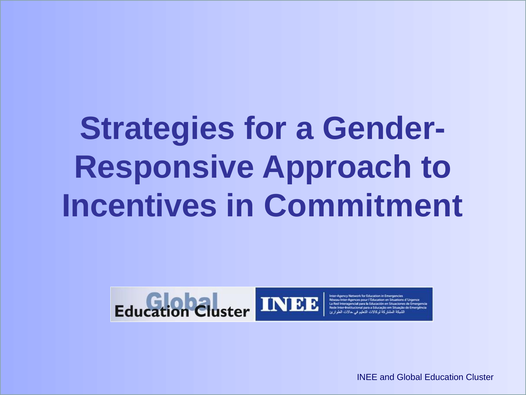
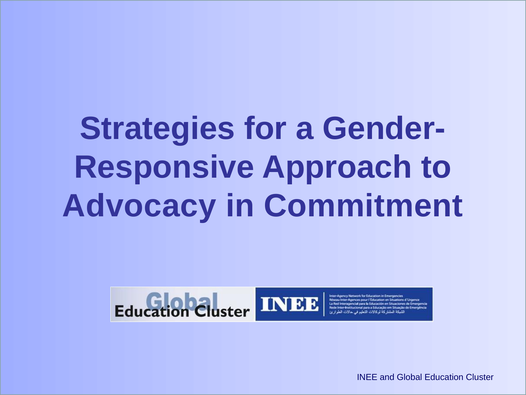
Incentives: Incentives -> Advocacy
